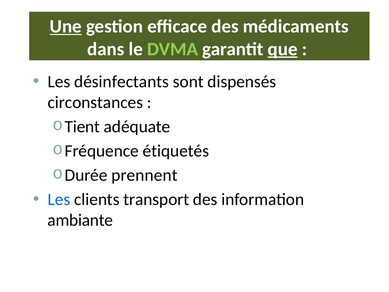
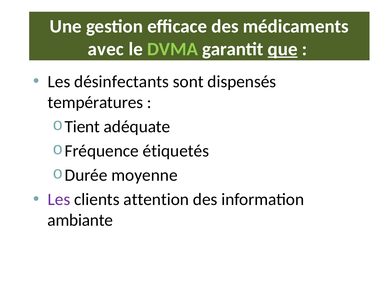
Une underline: present -> none
dans: dans -> avec
circonstances: circonstances -> températures
prennent: prennent -> moyenne
Les at (59, 199) colour: blue -> purple
transport: transport -> attention
